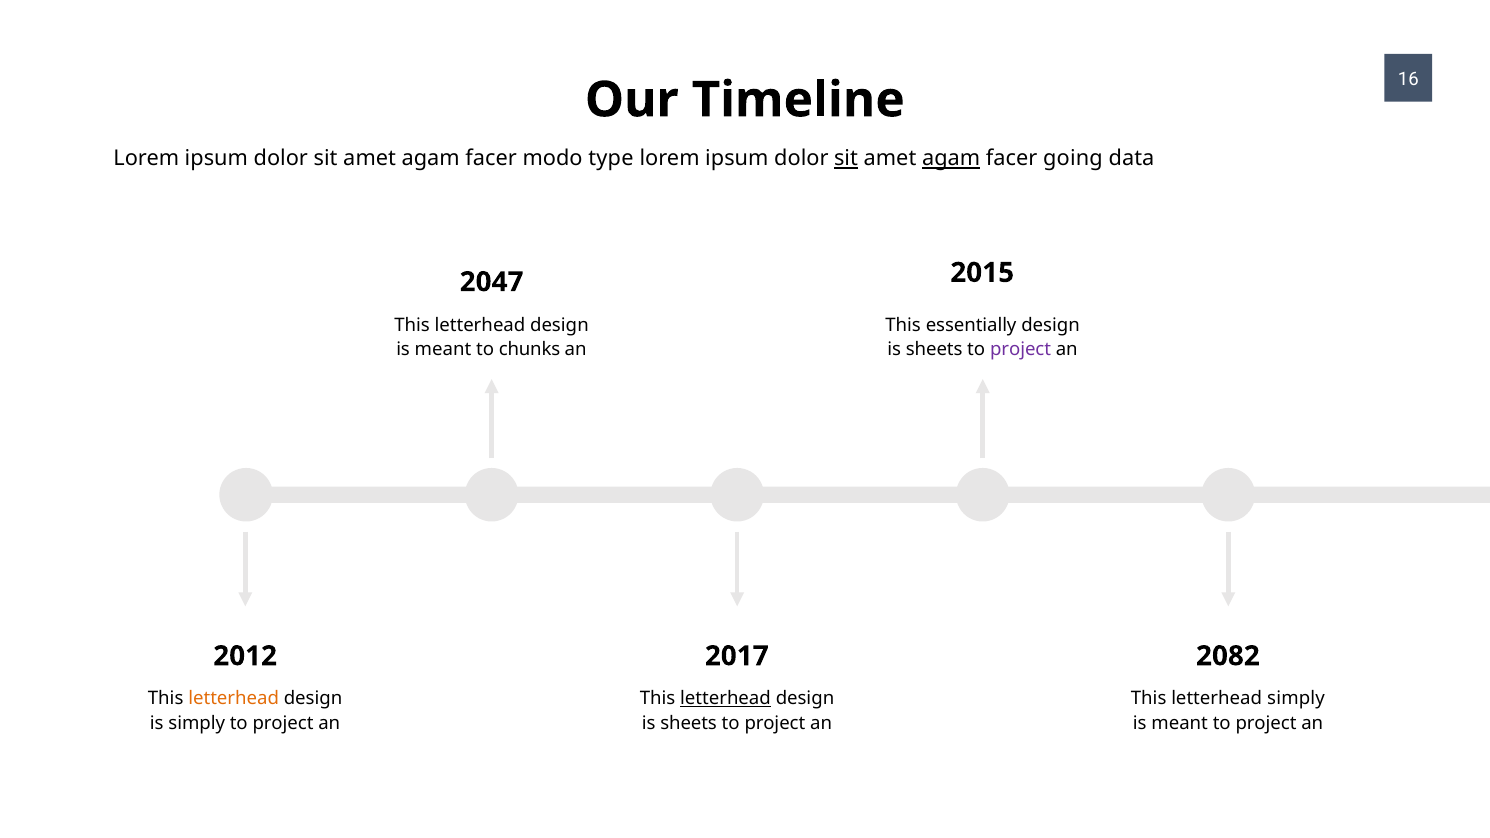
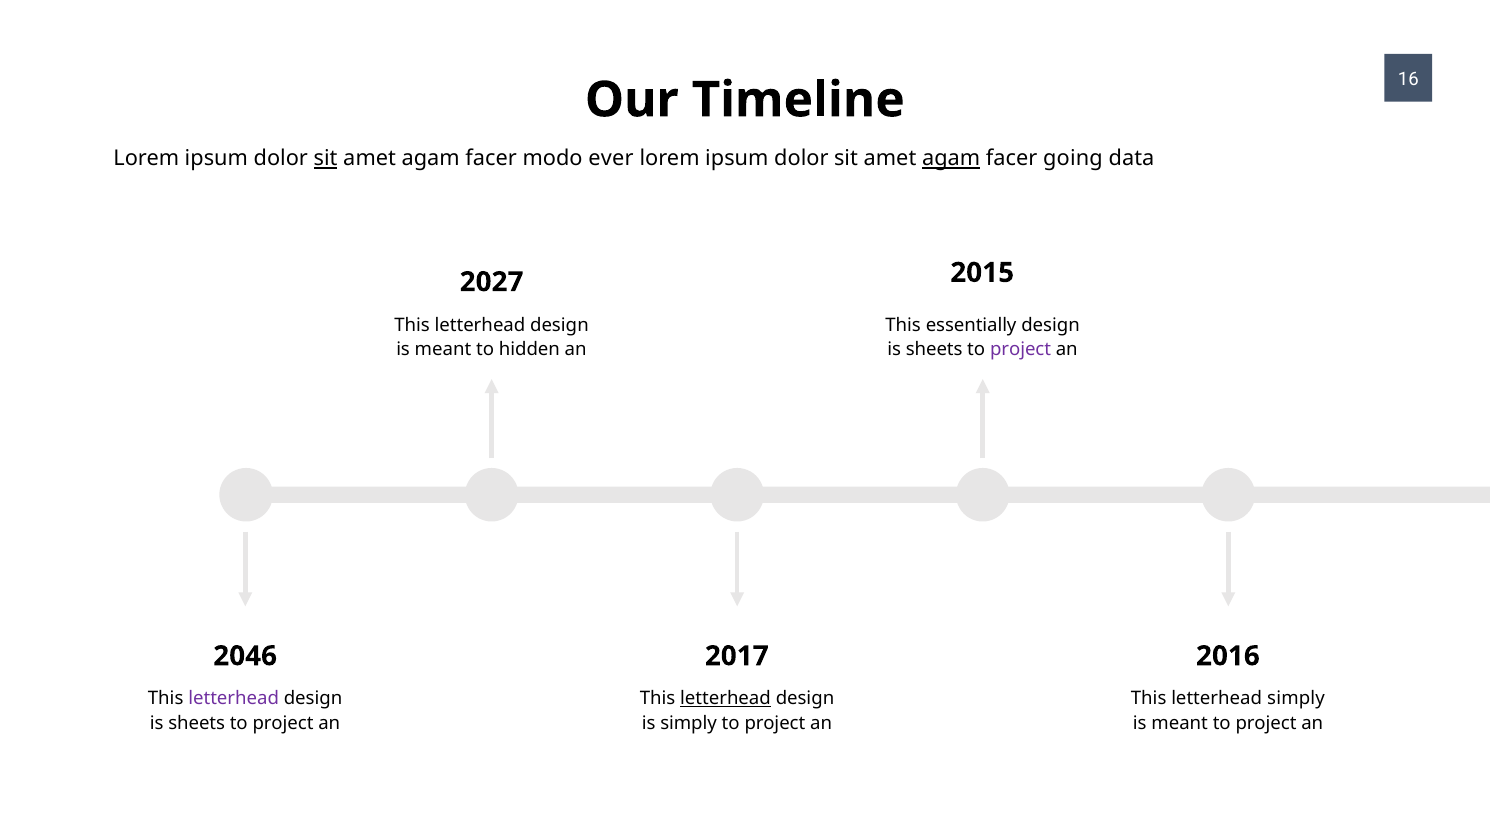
sit at (326, 159) underline: none -> present
type: type -> ever
sit at (846, 159) underline: present -> none
2047: 2047 -> 2027
chunks: chunks -> hidden
2012: 2012 -> 2046
2082: 2082 -> 2016
letterhead at (234, 699) colour: orange -> purple
simply at (197, 723): simply -> sheets
sheets at (689, 723): sheets -> simply
